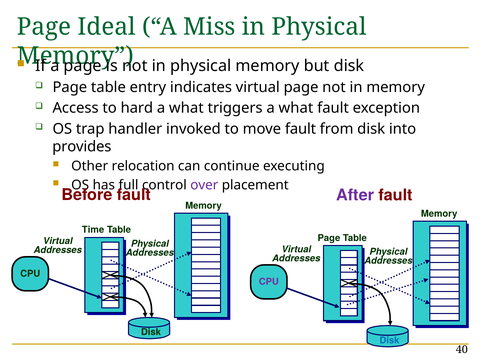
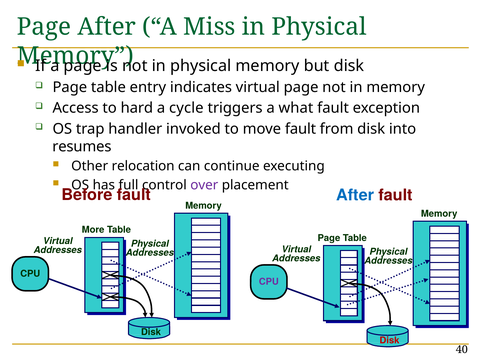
Page Ideal: Ideal -> After
what at (186, 108): what -> cycle
provides: provides -> resumes
After at (355, 195) colour: purple -> blue
Time: Time -> More
Disk at (390, 340) colour: blue -> red
